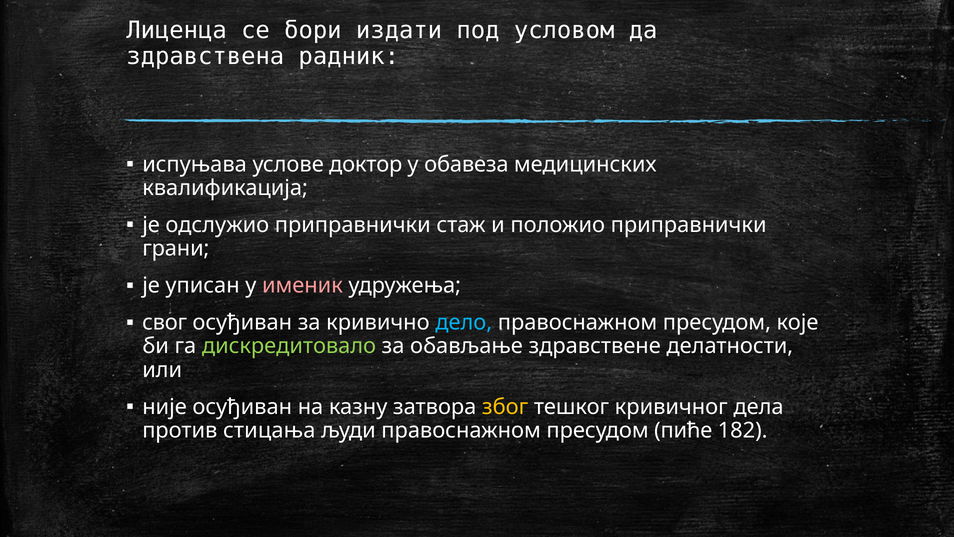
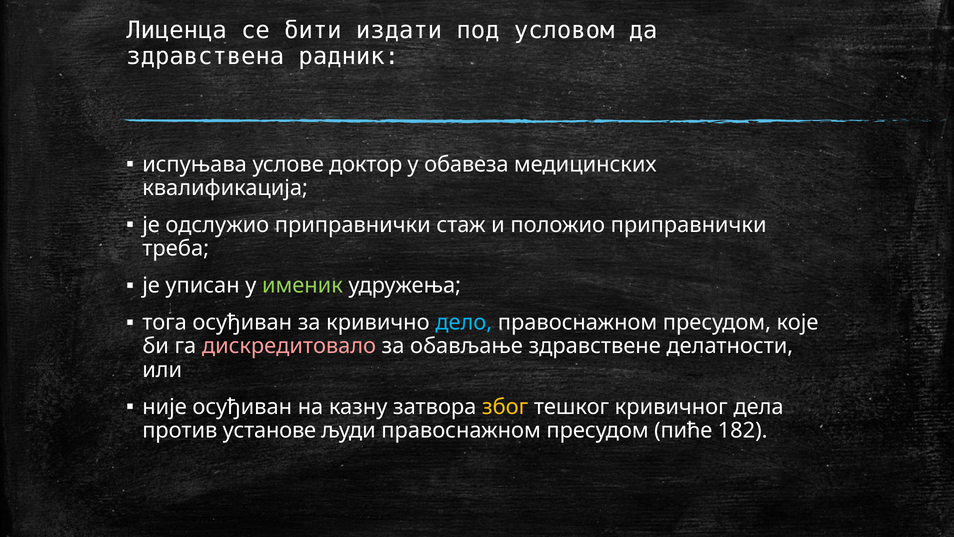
бори: бори -> бити
грани: грани -> треба
именик colour: pink -> light green
свог: свог -> тога
дискредитовало colour: light green -> pink
стицања: стицања -> установе
